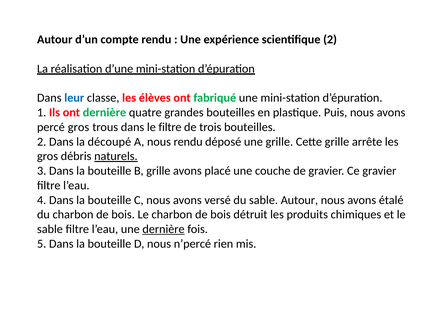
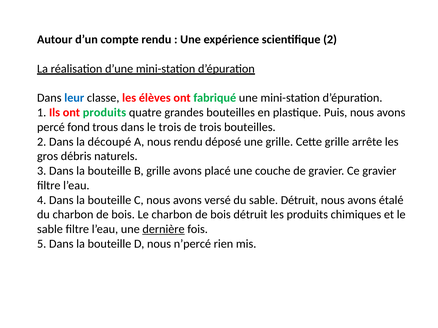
ont dernière: dernière -> produits
percé gros: gros -> fond
le filtre: filtre -> trois
naturels underline: present -> none
sable Autour: Autour -> Détruit
